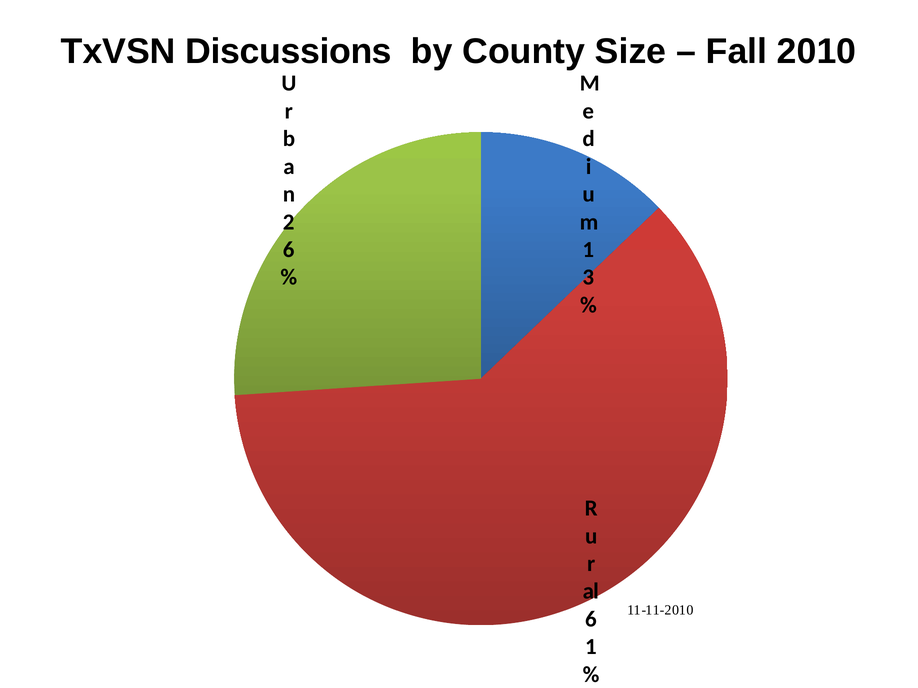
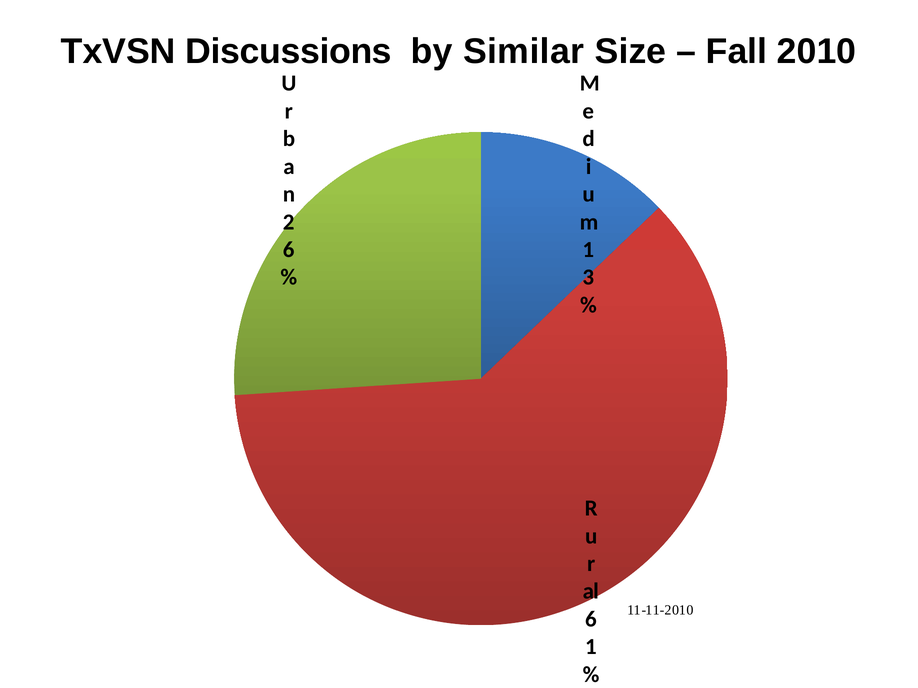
County: County -> Similar
